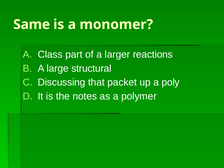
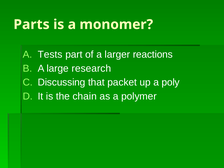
Same: Same -> Parts
Class: Class -> Tests
structural: structural -> research
notes: notes -> chain
